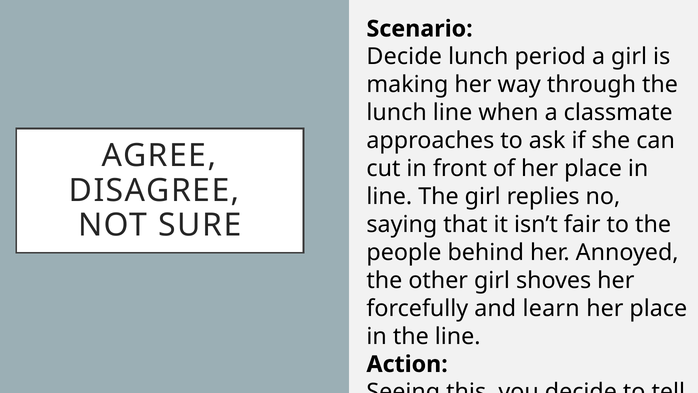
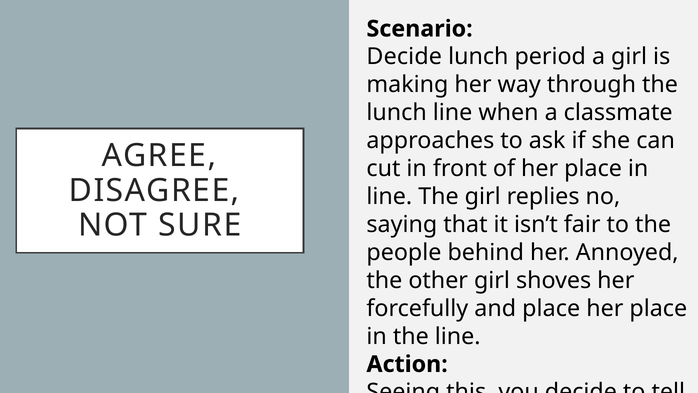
and learn: learn -> place
